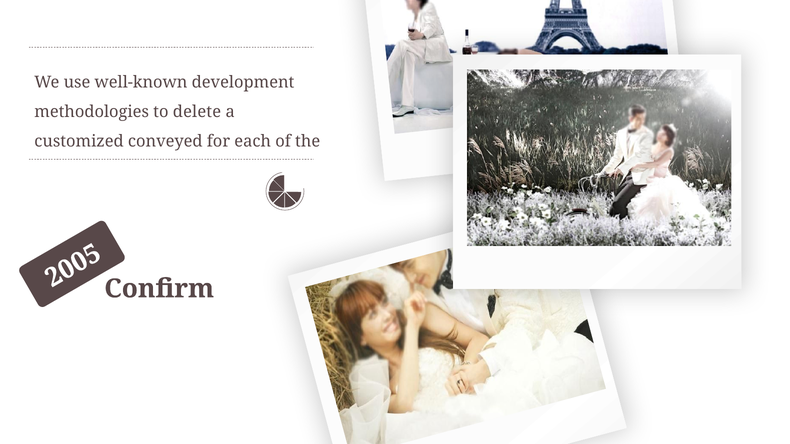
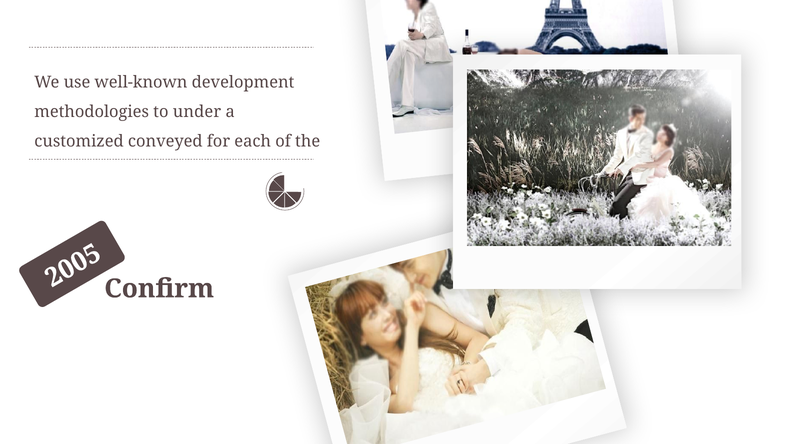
delete: delete -> under
